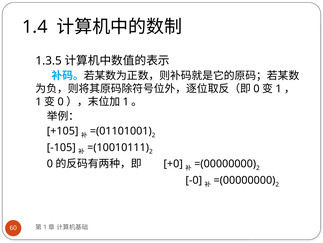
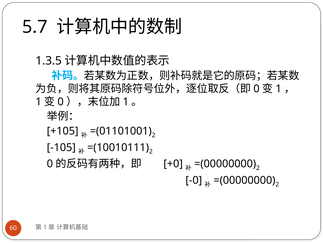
1.4: 1.4 -> 5.7
